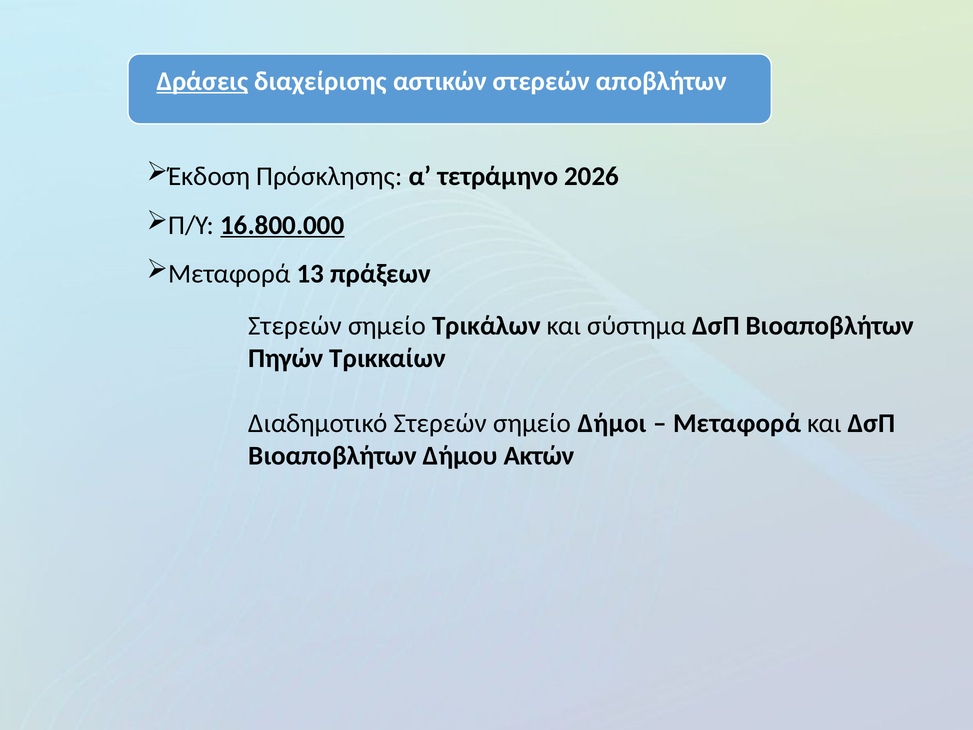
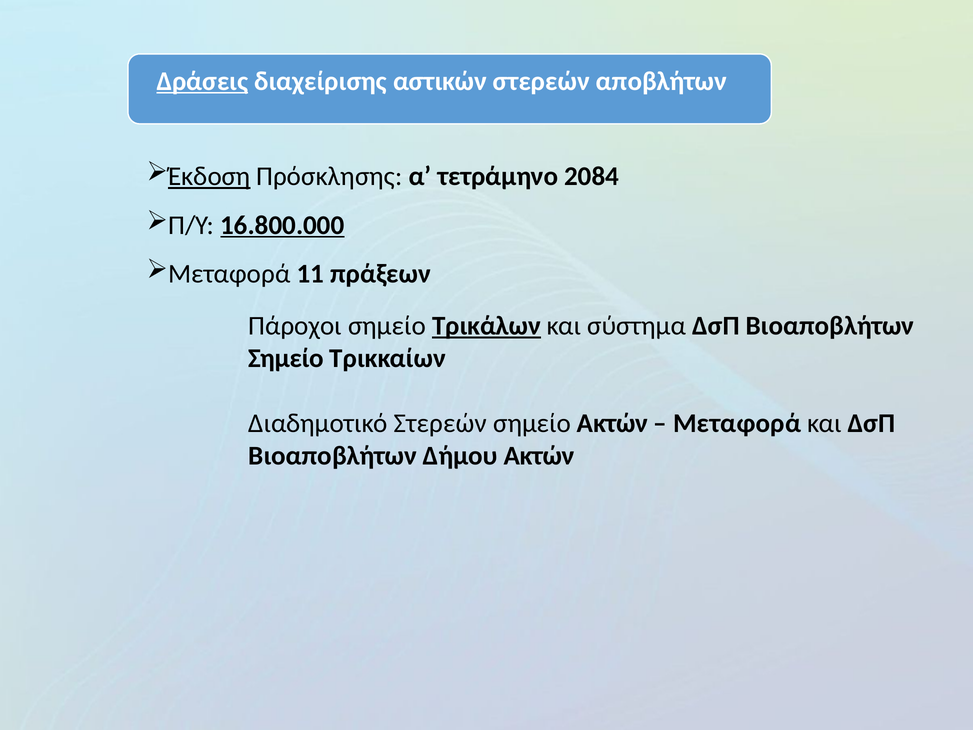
Έκδοση underline: none -> present
2026: 2026 -> 2084
13: 13 -> 11
Στερεών at (295, 326): Στερεών -> Πάροχοι
Τρικάλων underline: none -> present
Πηγών at (286, 358): Πηγών -> Σημείο
σημείο Δήμοι: Δήμοι -> Ακτών
